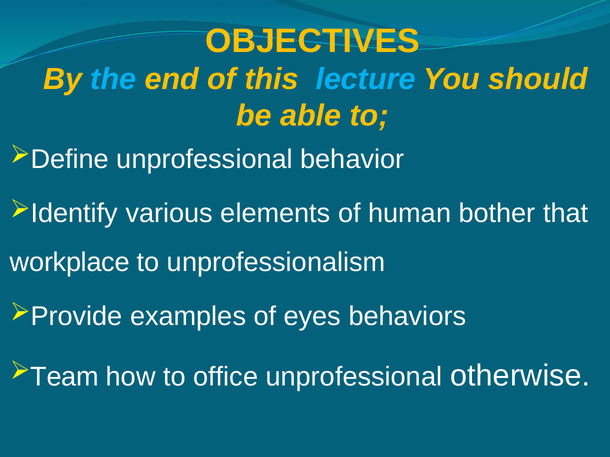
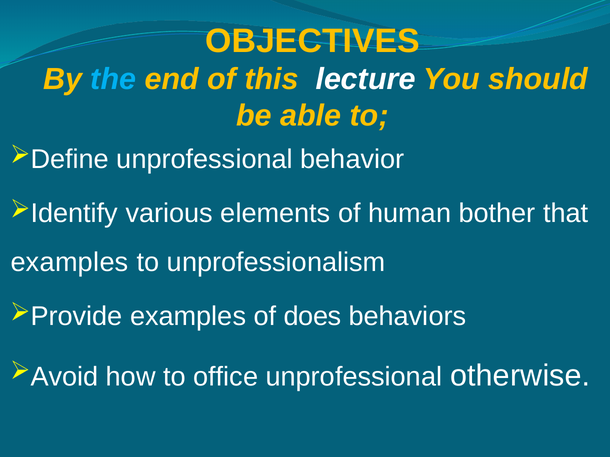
lecture colour: light blue -> white
workplace at (70, 262): workplace -> examples
eyes: eyes -> does
Team: Team -> Avoid
